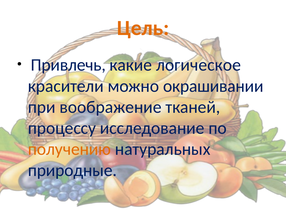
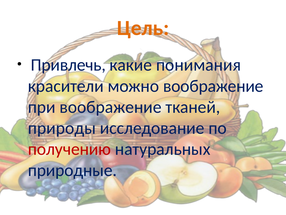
логическое: логическое -> понимания
можно окрашивании: окрашивании -> воображение
процессу: процессу -> природы
получению colour: orange -> red
